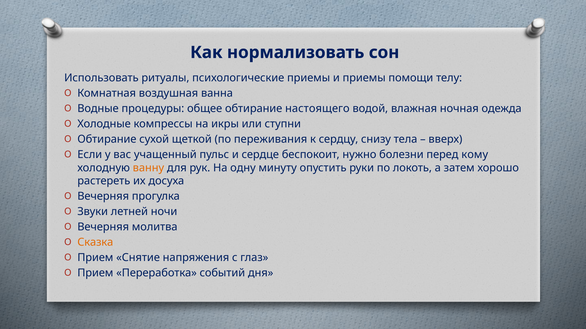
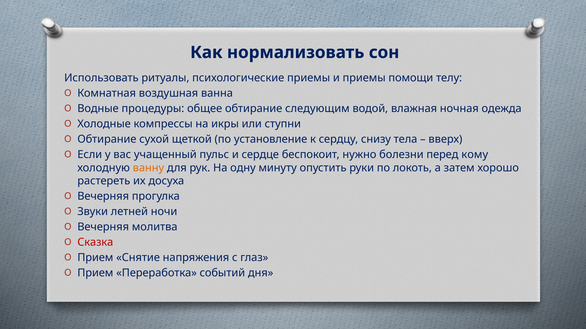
настоящего: настоящего -> следующим
переживания: переживания -> установление
Сказка colour: orange -> red
